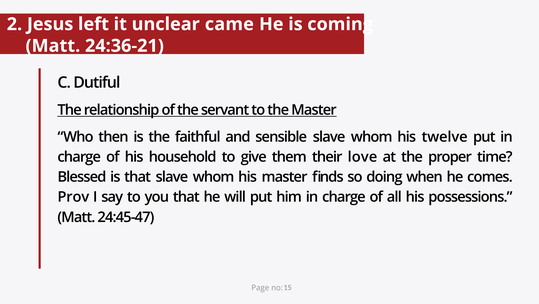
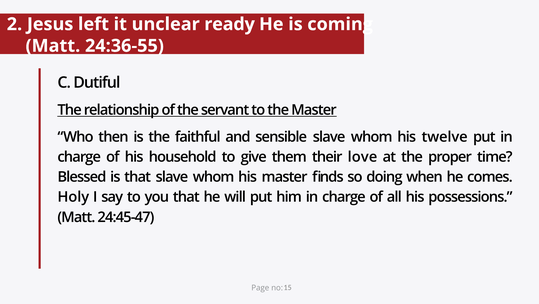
came: came -> ready
24:36-21: 24:36-21 -> 24:36-55
Prov: Prov -> Holy
